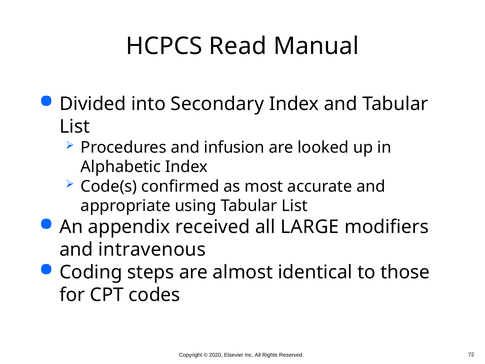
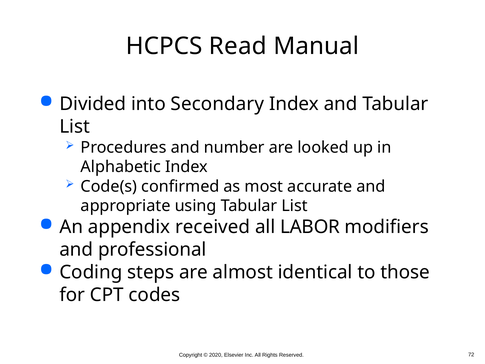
infusion: infusion -> number
LARGE: LARGE -> LABOR
intravenous: intravenous -> professional
